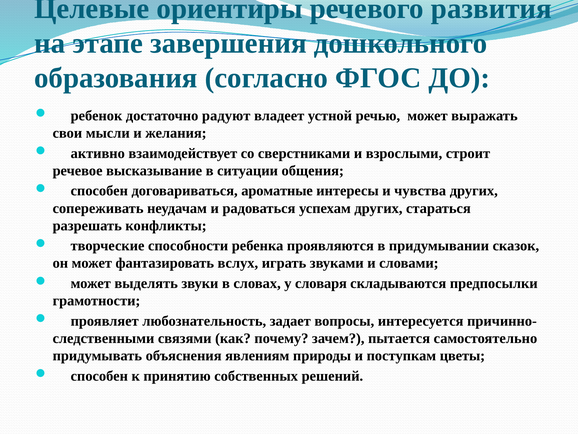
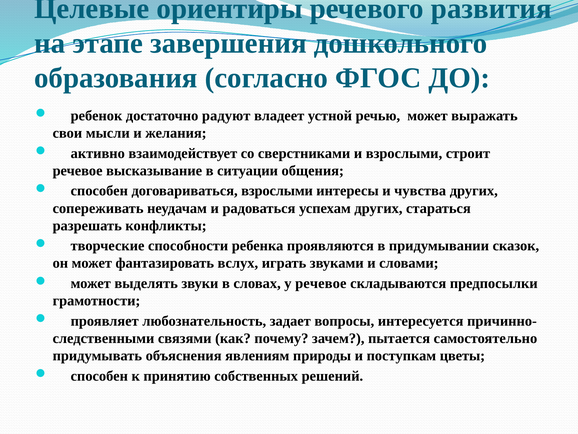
договариваться ароматные: ароматные -> взрослыми
у словаря: словаря -> речевое
